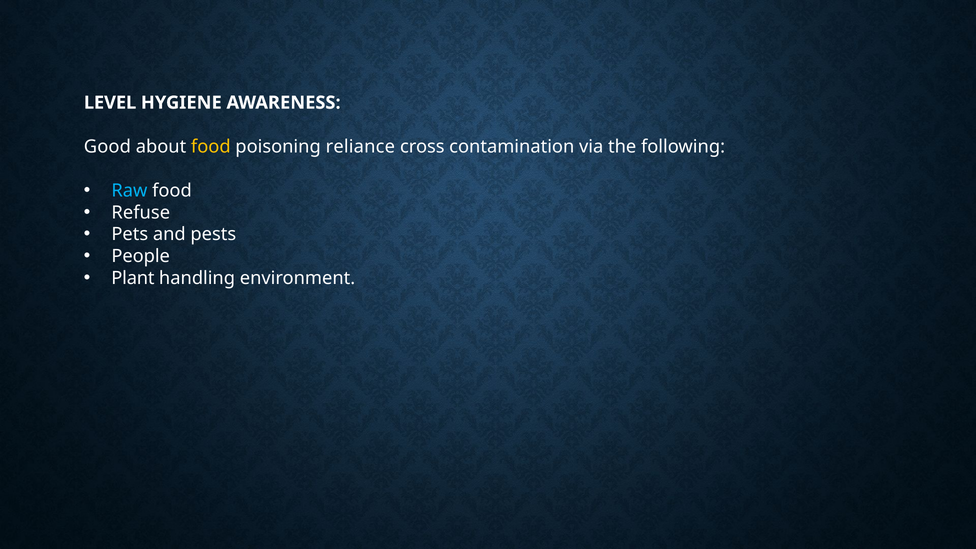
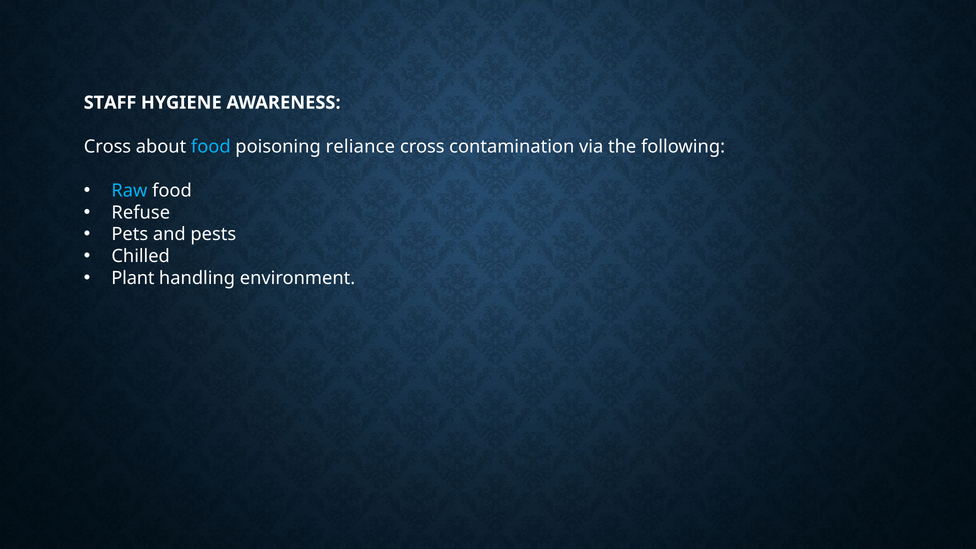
LEVEL: LEVEL -> STAFF
Good at (107, 147): Good -> Cross
food at (211, 147) colour: yellow -> light blue
People: People -> Chilled
